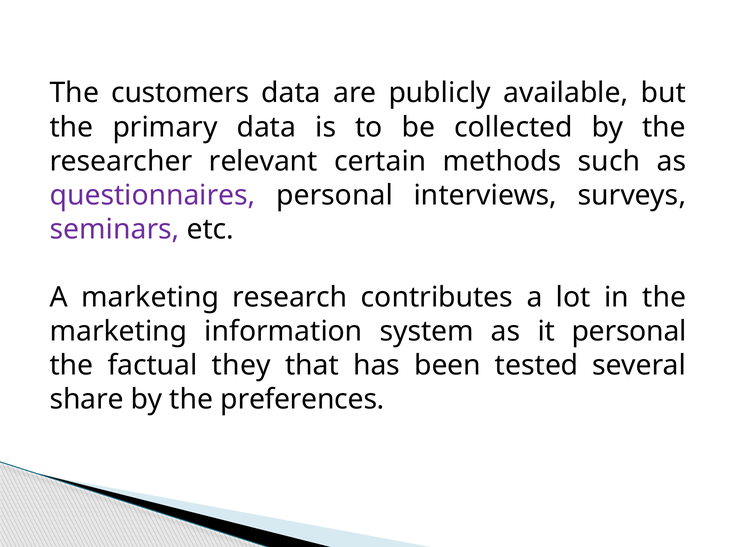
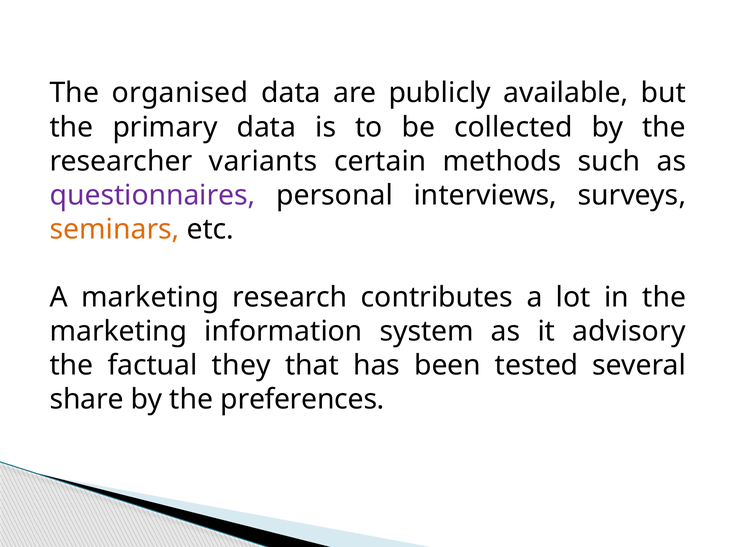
customers: customers -> organised
relevant: relevant -> variants
seminars colour: purple -> orange
it personal: personal -> advisory
